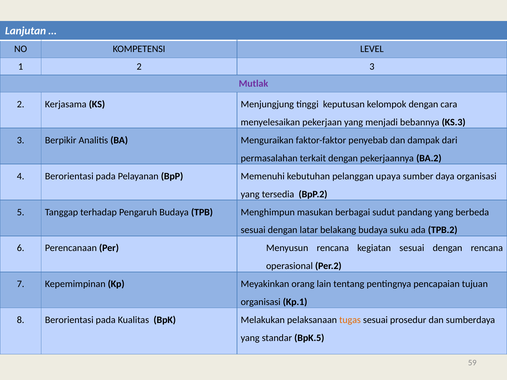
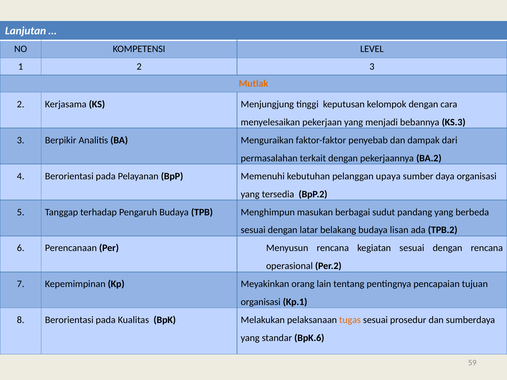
Mutlak colour: purple -> orange
suku: suku -> lisan
BpK.5: BpK.5 -> BpK.6
